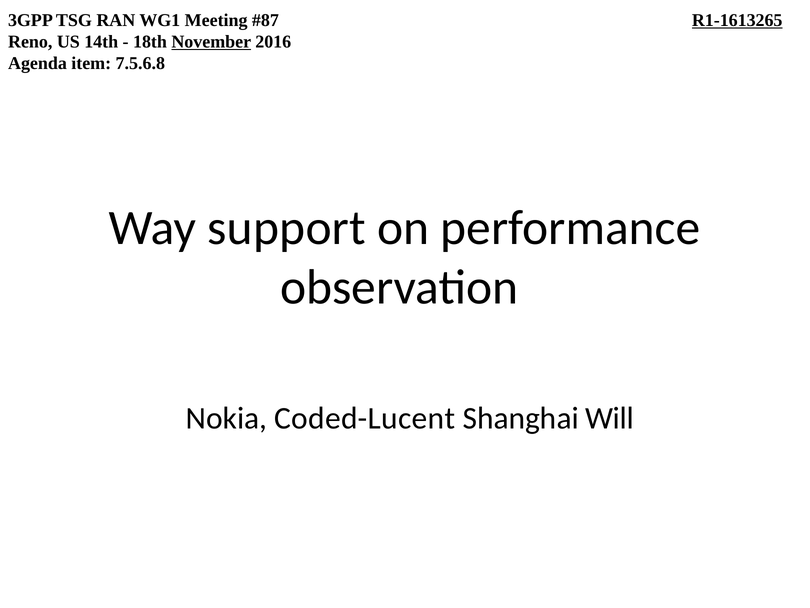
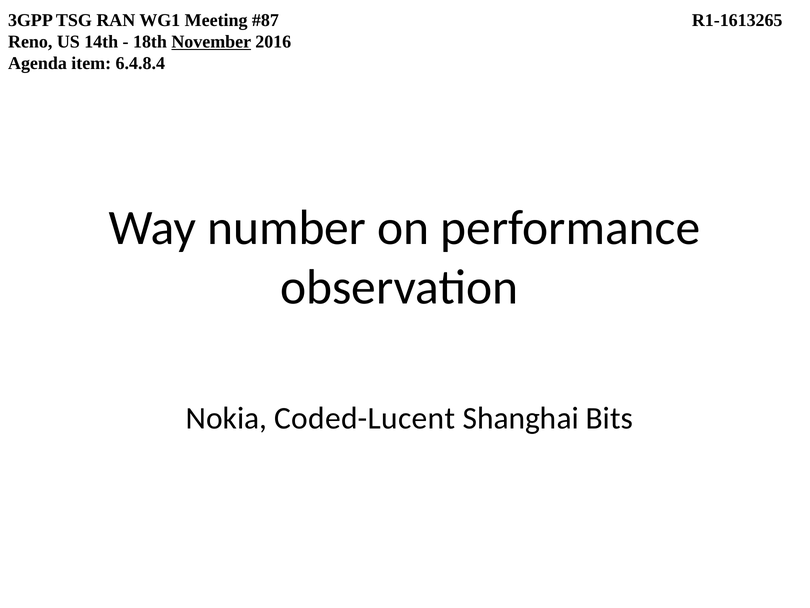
R1-1613265 underline: present -> none
7.5.6.8: 7.5.6.8 -> 6.4.8.4
support: support -> number
Will: Will -> Bits
